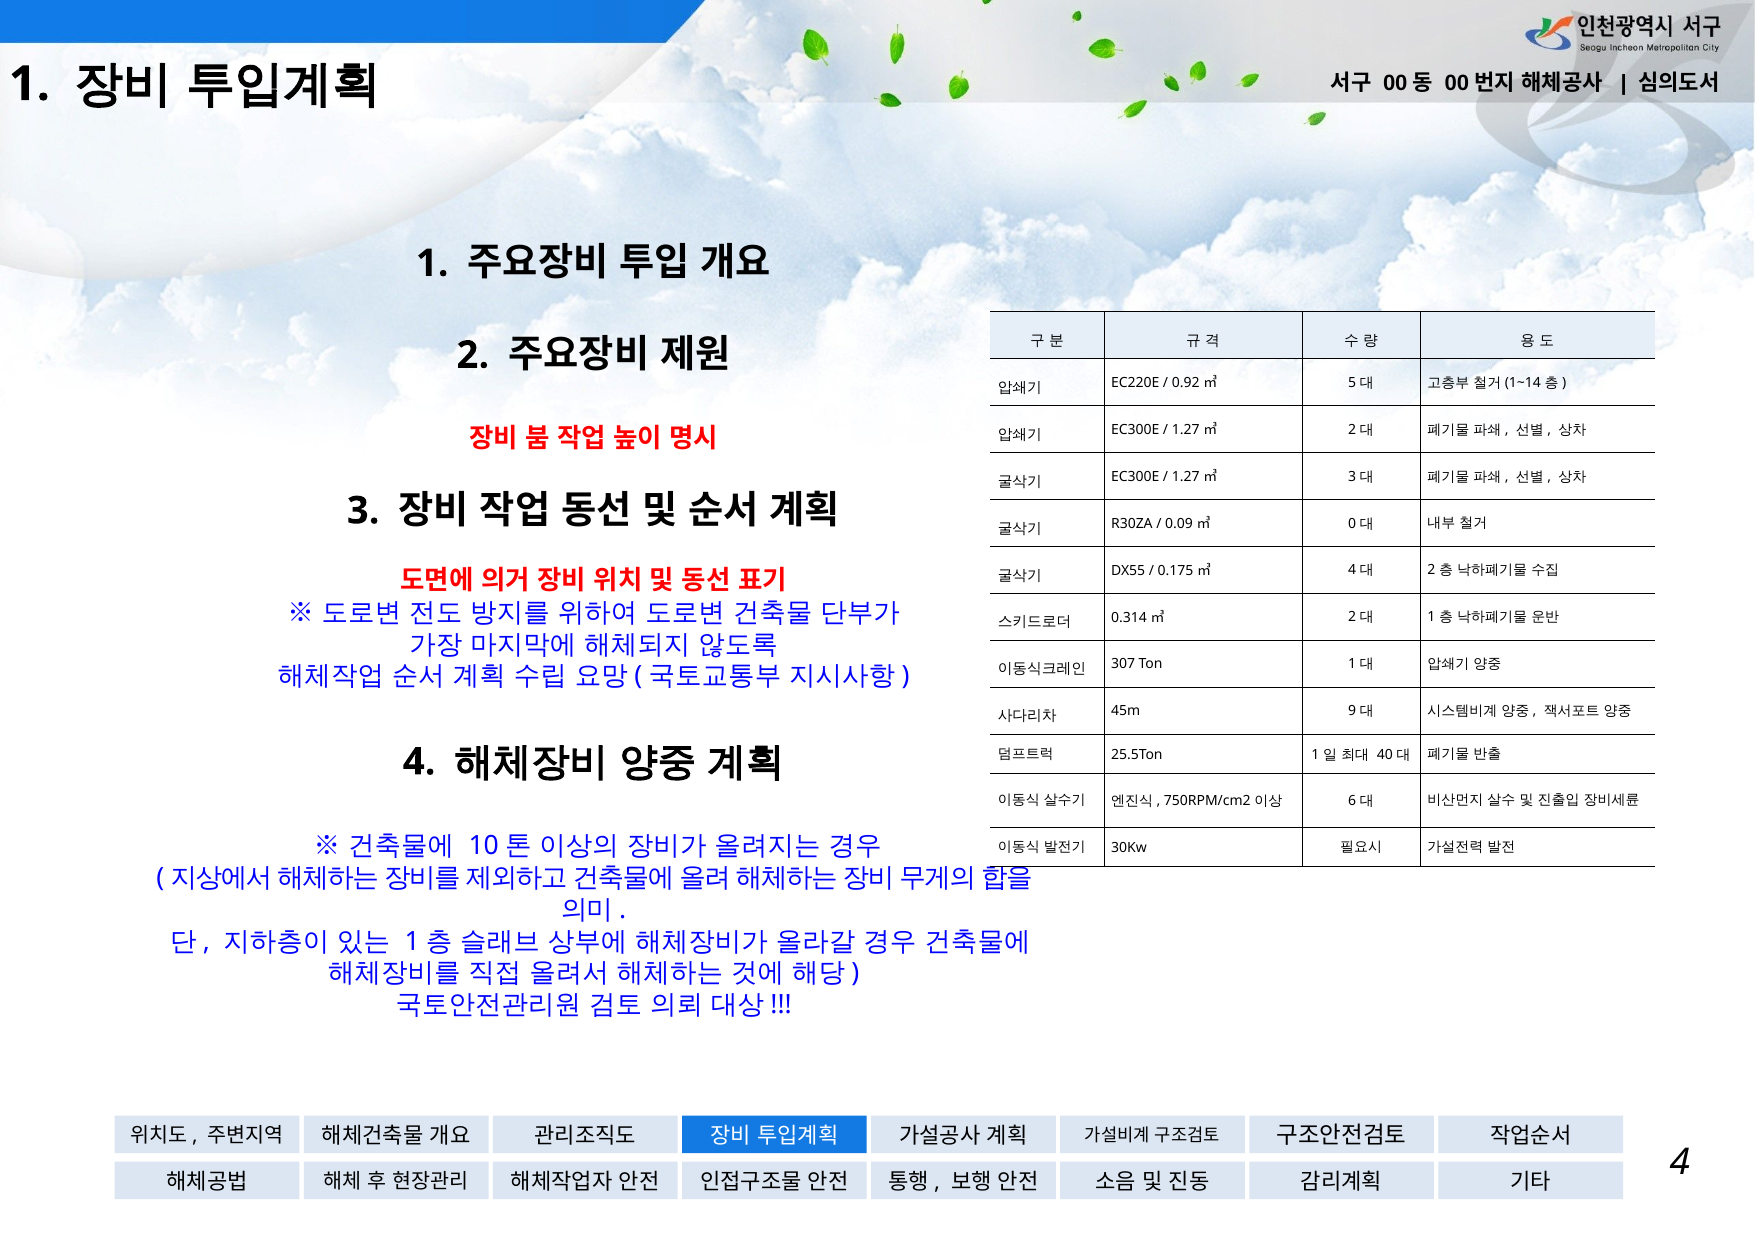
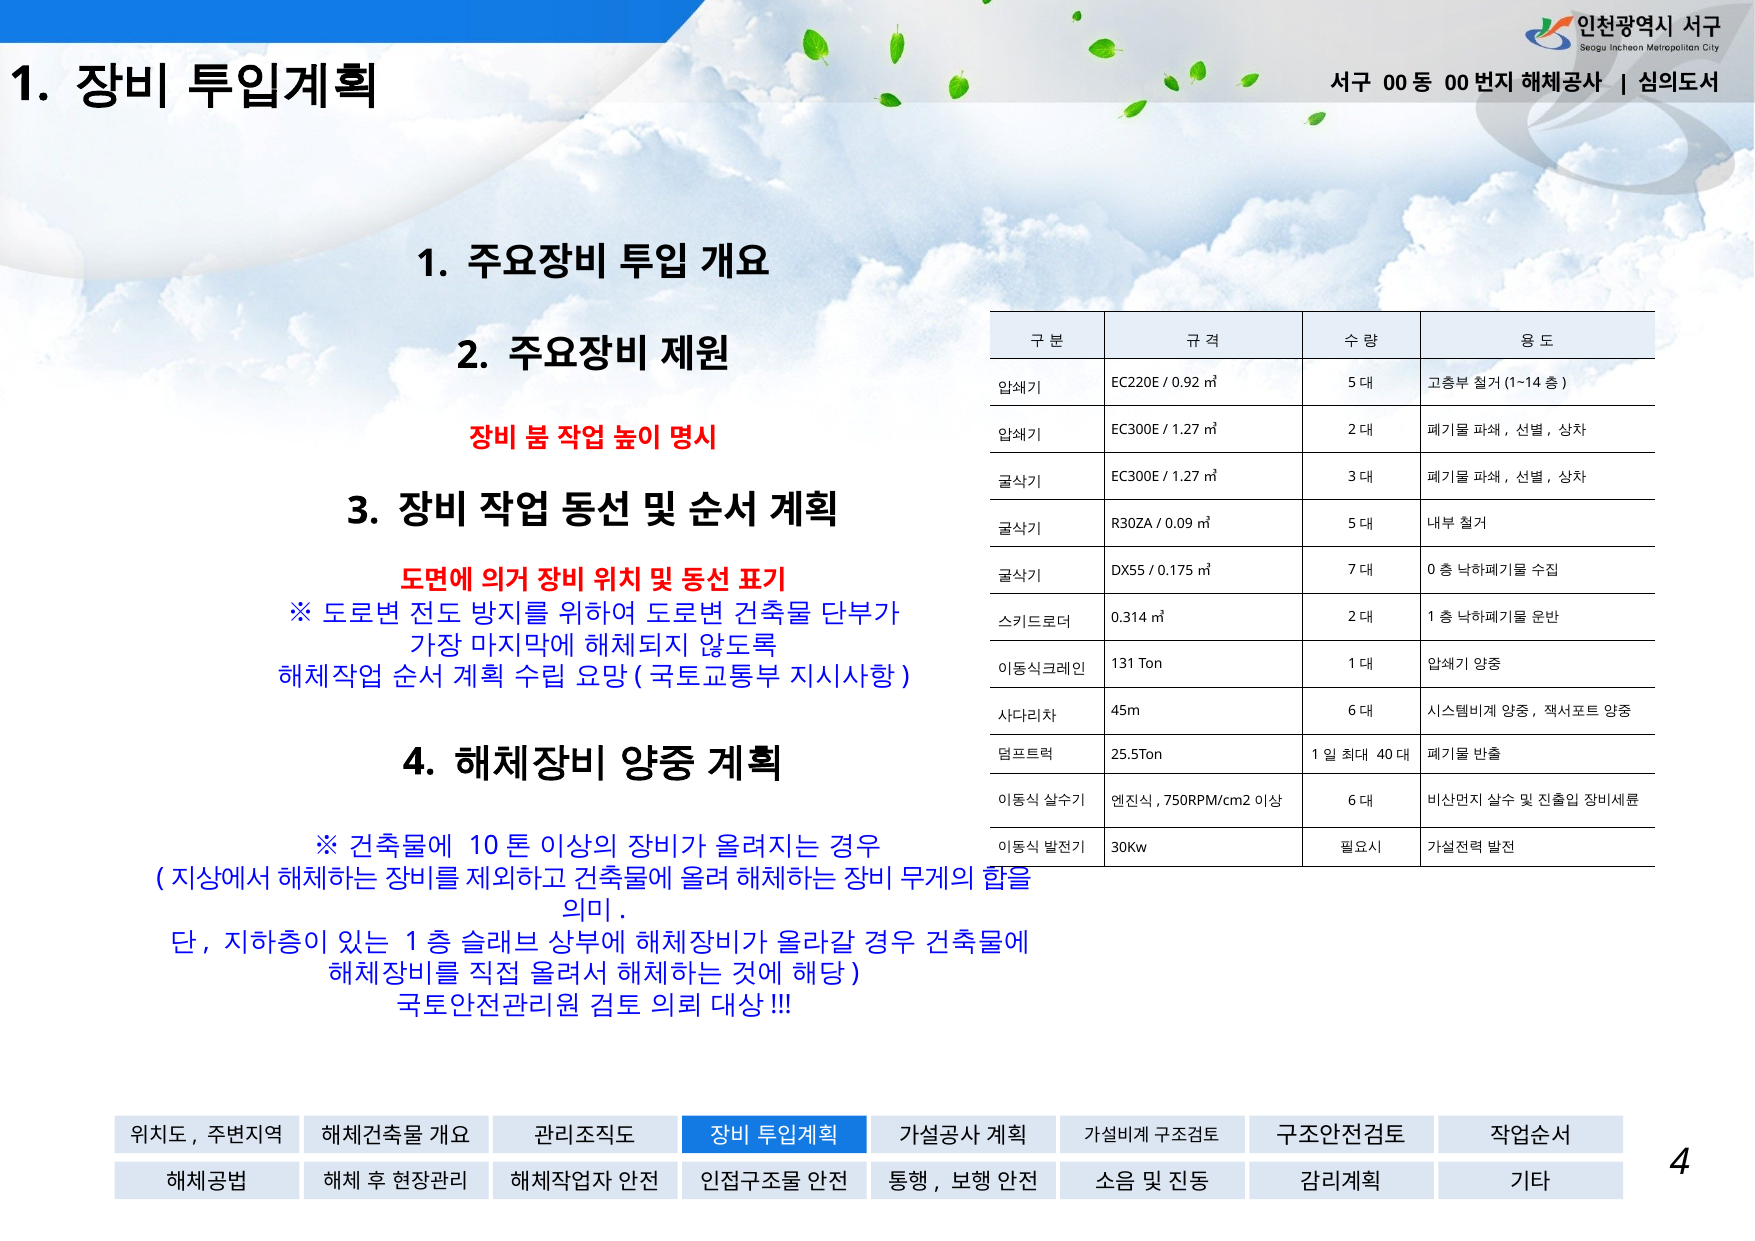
0 at (1352, 523): 0 -> 5
4 at (1352, 570): 4 -> 7
2 at (1431, 570): 2 -> 0
307: 307 -> 131
45m 9: 9 -> 6
